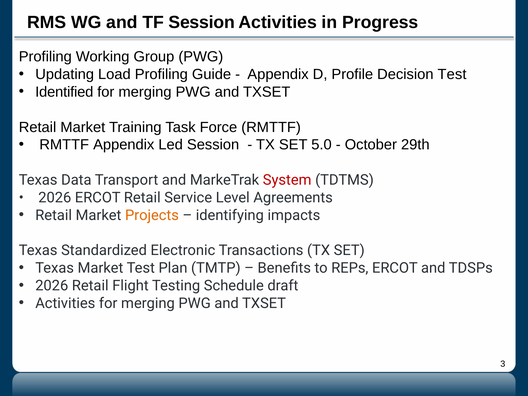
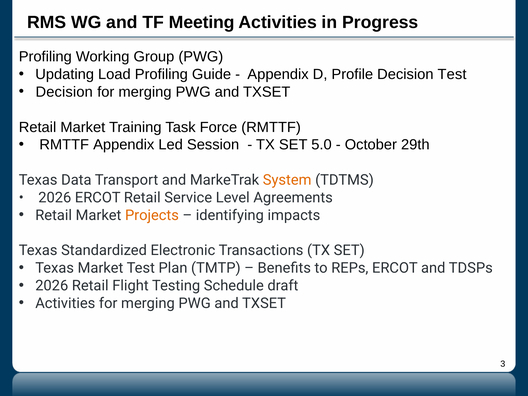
TF Session: Session -> Meeting
Identified at (64, 92): Identified -> Decision
System colour: red -> orange
